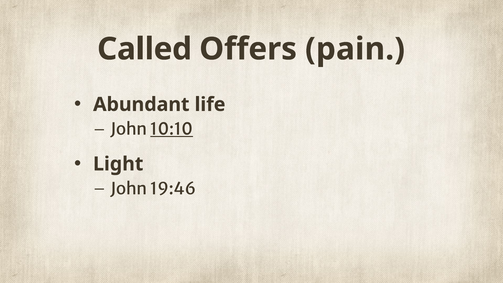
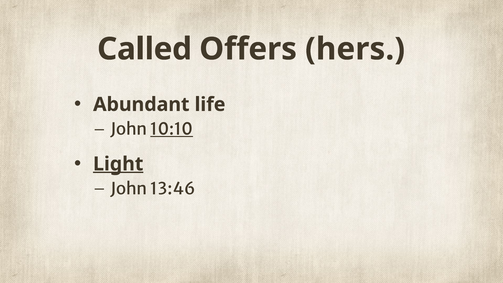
pain: pain -> hers
Light underline: none -> present
19:46: 19:46 -> 13:46
